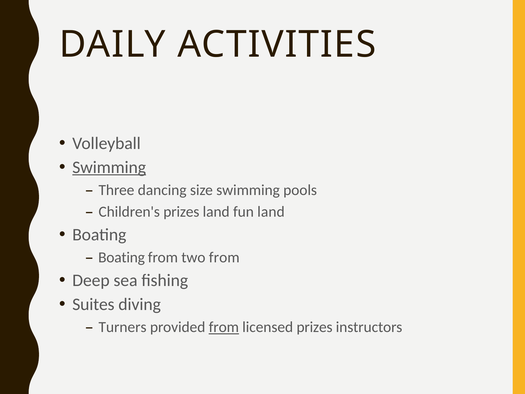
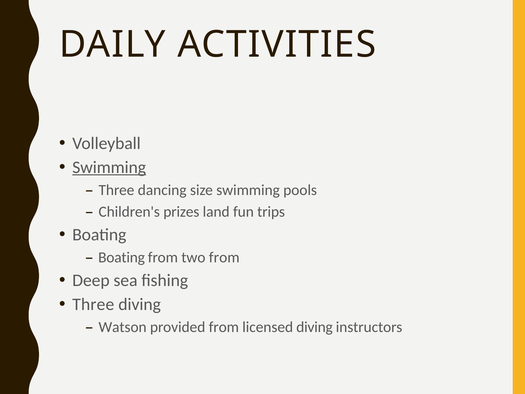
fun land: land -> trips
Suites at (93, 304): Suites -> Three
Turners: Turners -> Watson
from at (224, 327) underline: present -> none
licensed prizes: prizes -> diving
